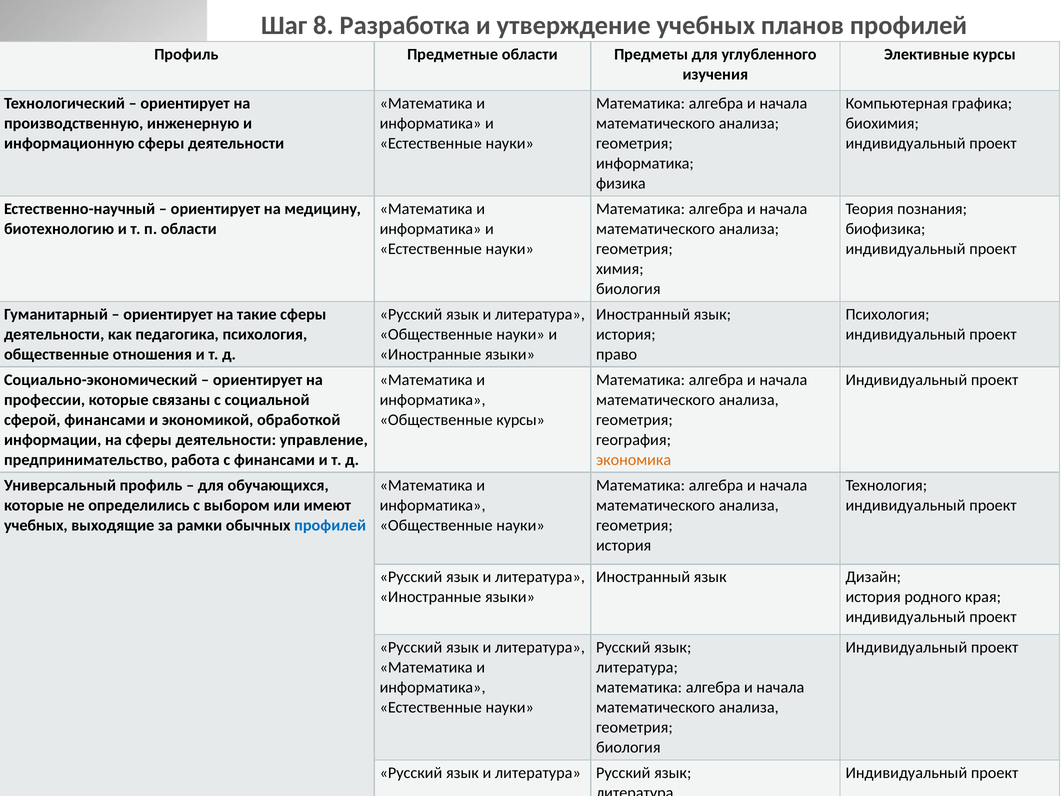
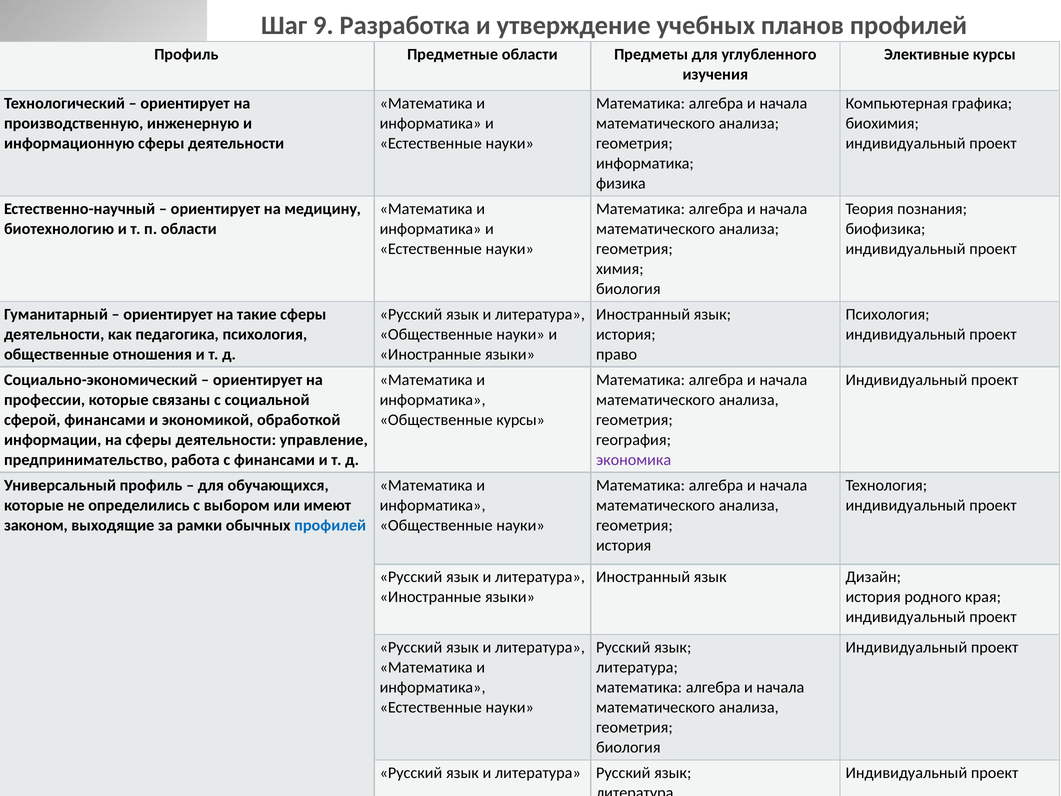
8: 8 -> 9
экономика colour: orange -> purple
учебных at (36, 525): учебных -> законом
